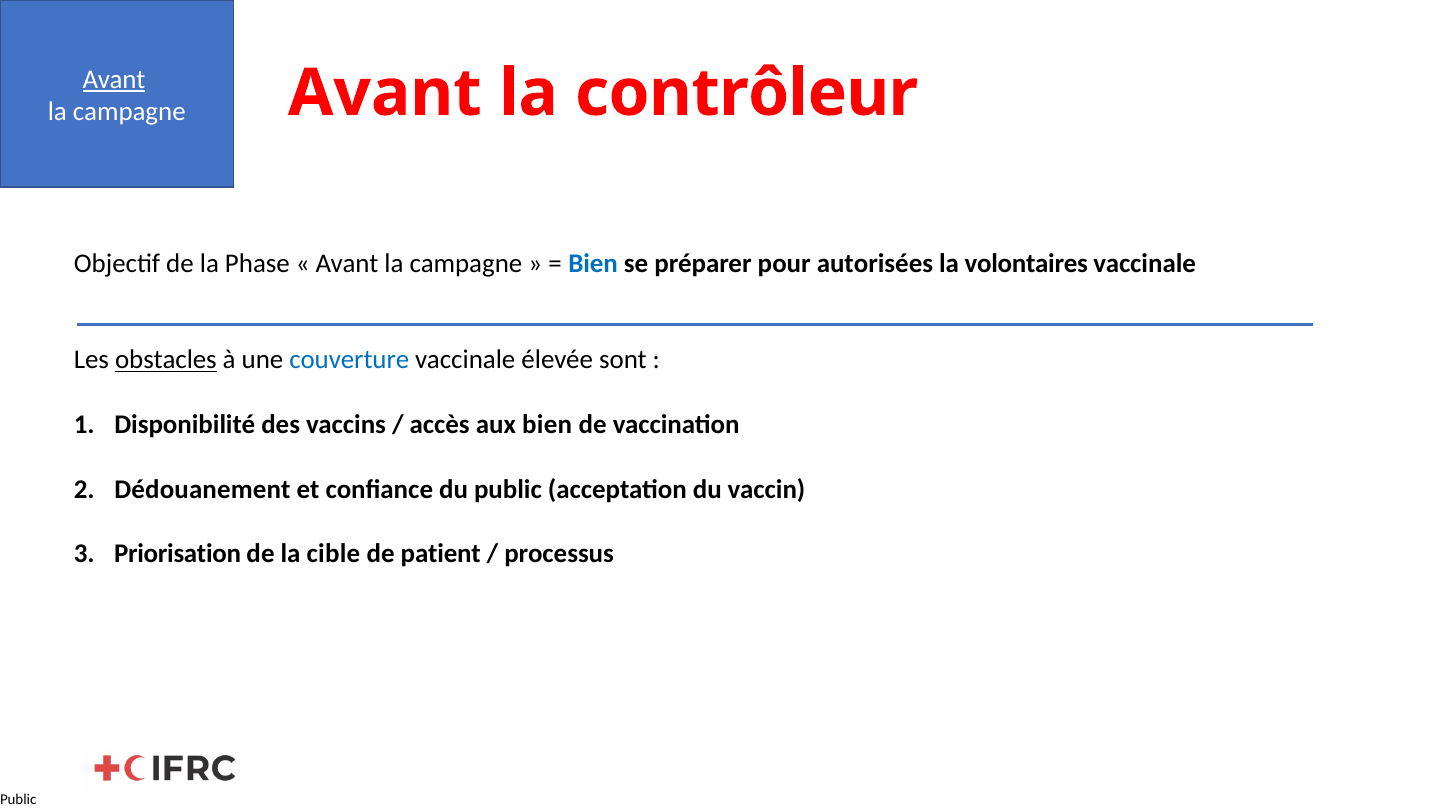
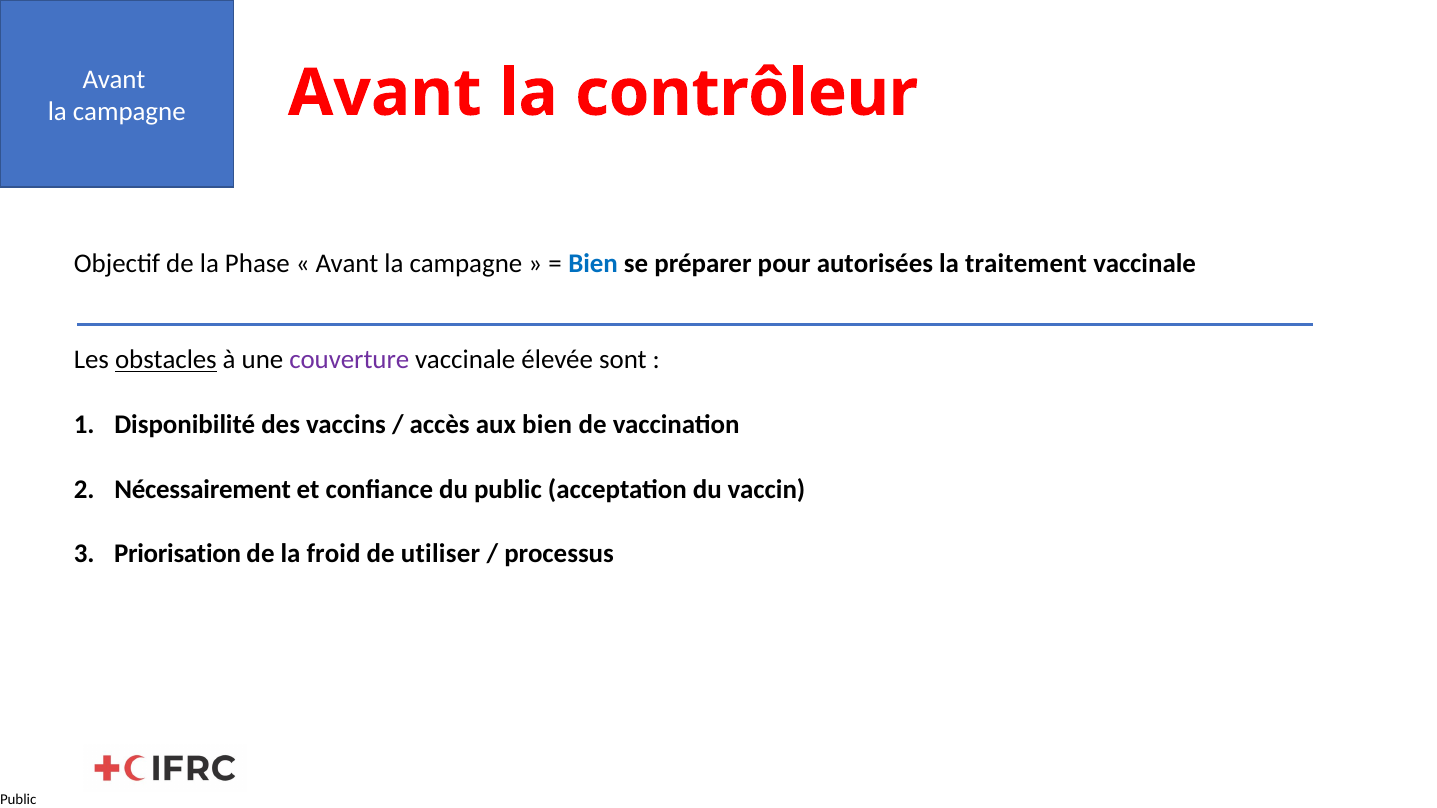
Avant at (114, 79) underline: present -> none
volontaires: volontaires -> traitement
couverture colour: blue -> purple
Dédouanement: Dédouanement -> Nécessairement
cible: cible -> froid
patient: patient -> utiliser
